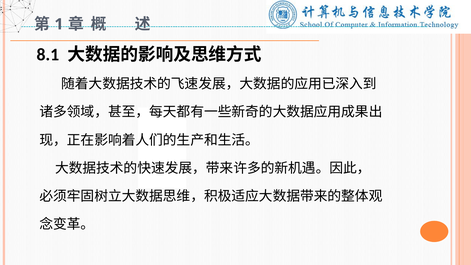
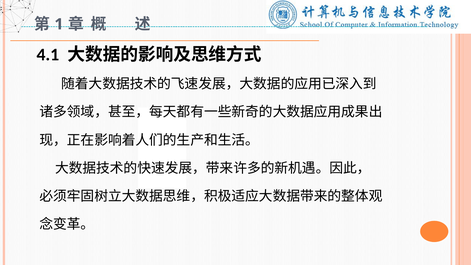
8.1: 8.1 -> 4.1
